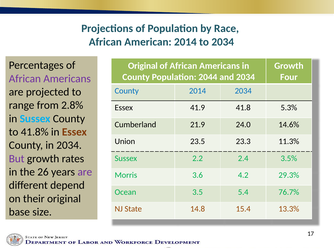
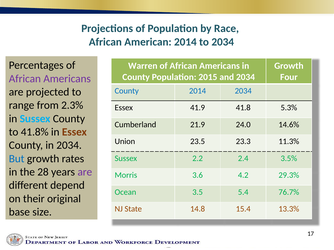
Original at (143, 66): Original -> Warren
2044: 2044 -> 2015
2.8%: 2.8% -> 2.3%
But colour: purple -> blue
26: 26 -> 28
